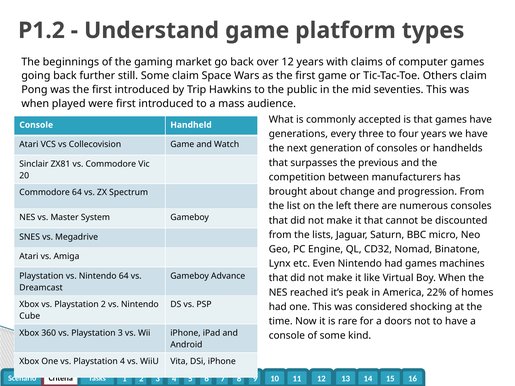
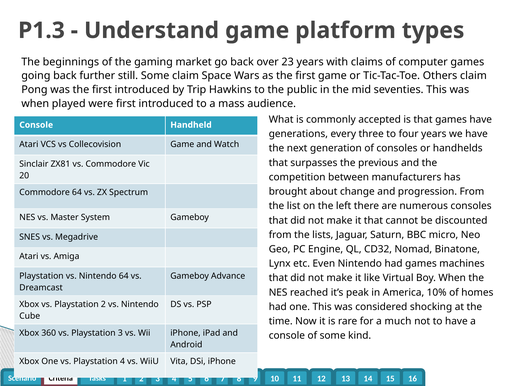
P1.2: P1.2 -> P1.3
over 12: 12 -> 23
22%: 22% -> 10%
doors: doors -> much
